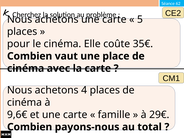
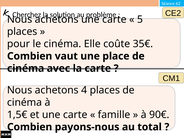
9,6€: 9,6€ -> 1,5€
29€: 29€ -> 90€
